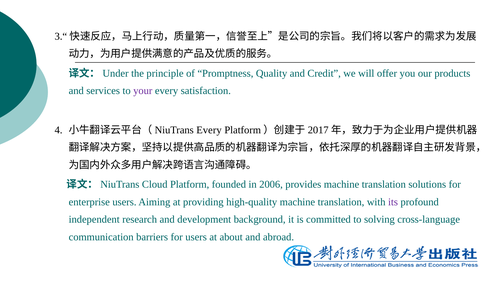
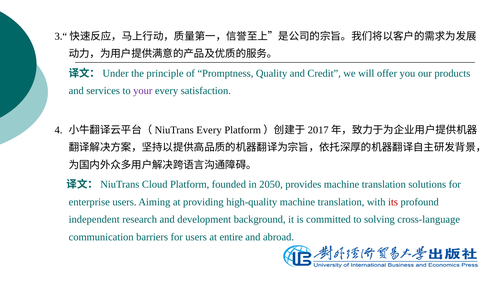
2006: 2006 -> 2050
its colour: purple -> red
about: about -> entire
